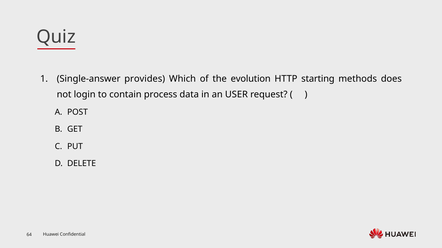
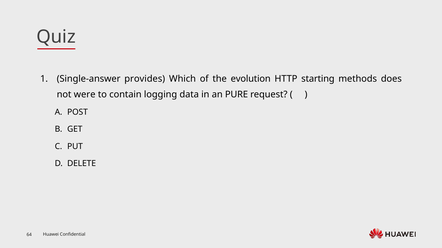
login: login -> were
process: process -> logging
USER: USER -> PURE
